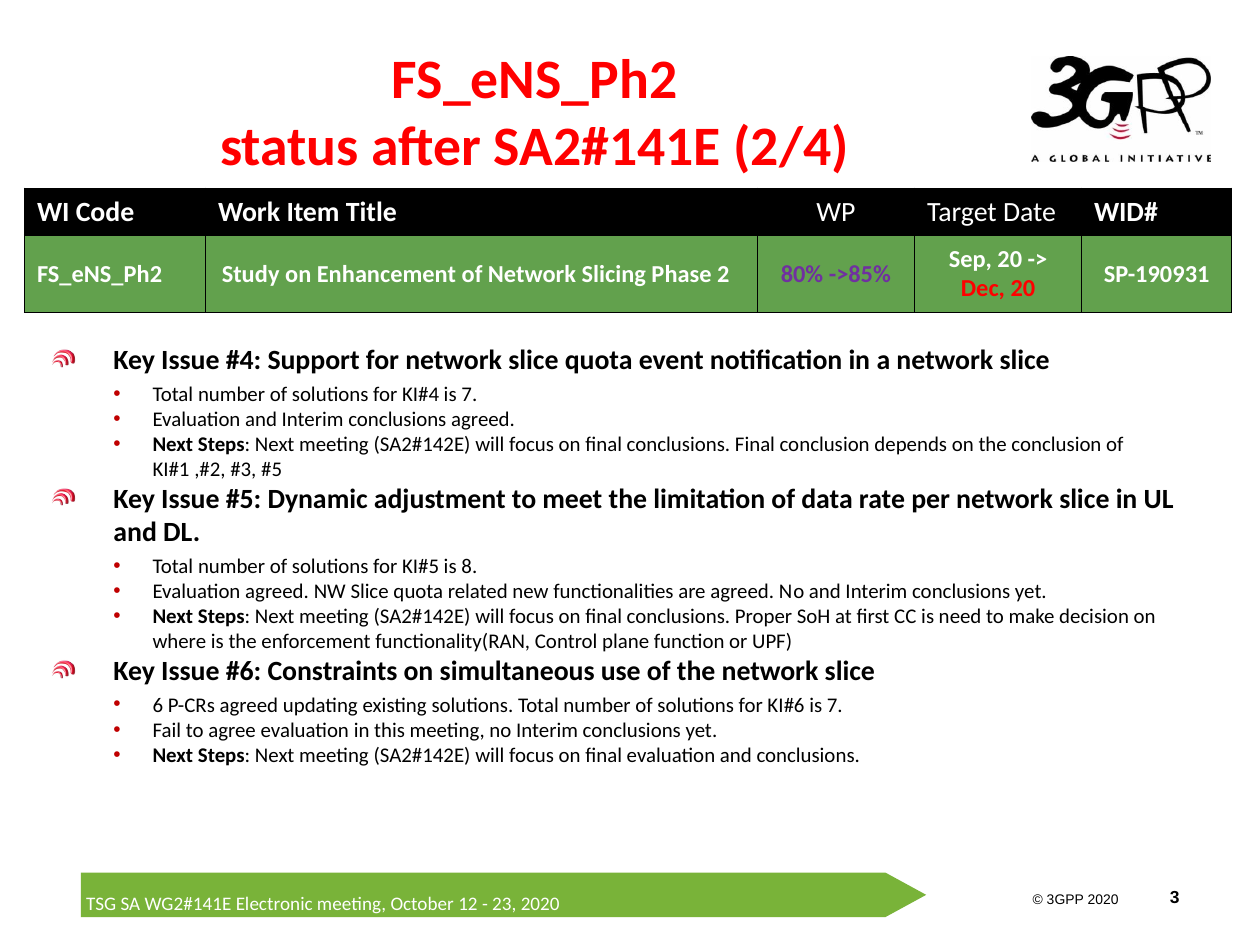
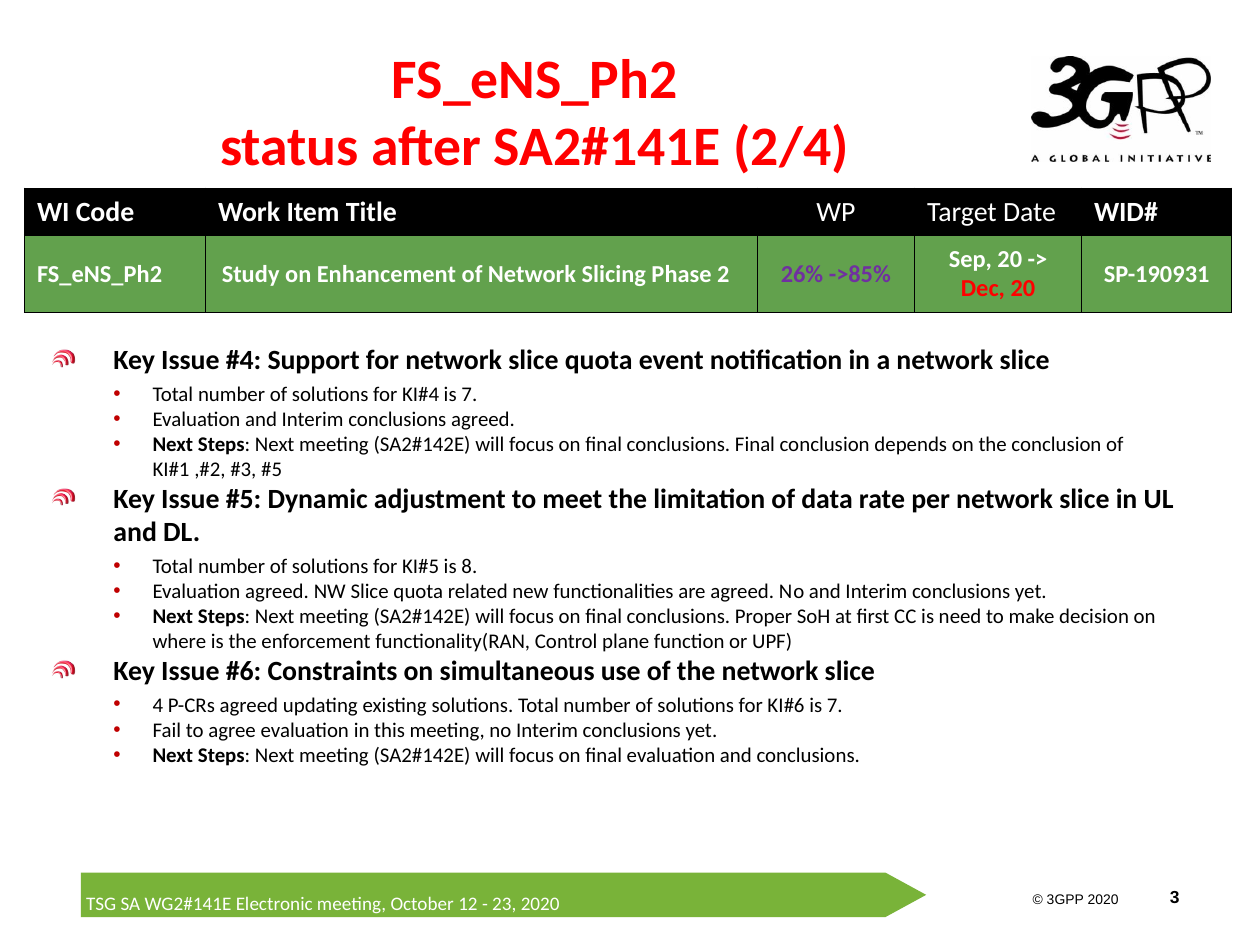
80%: 80% -> 26%
6: 6 -> 4
